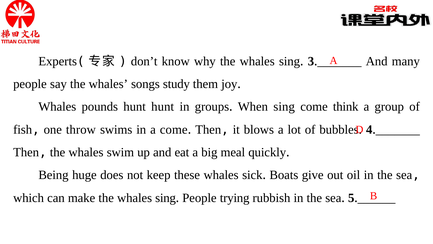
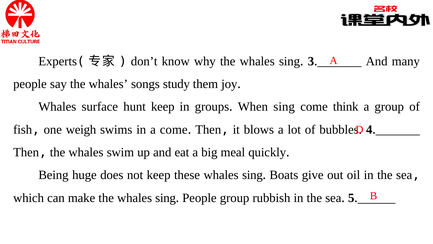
pounds: pounds -> surface
hunt hunt: hunt -> keep
throw: throw -> weigh
these whales sick: sick -> sing
People trying: trying -> group
